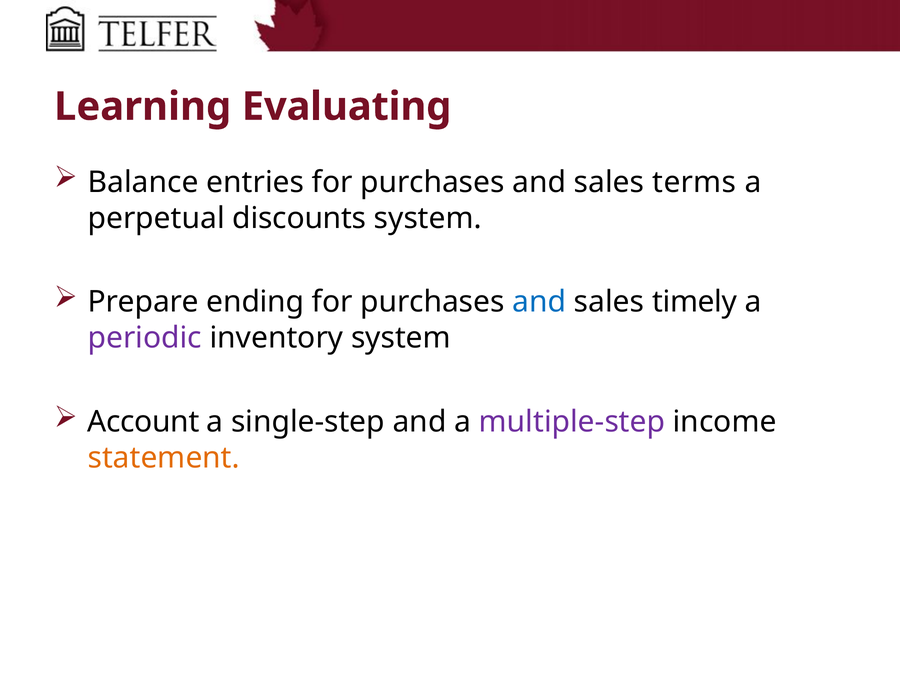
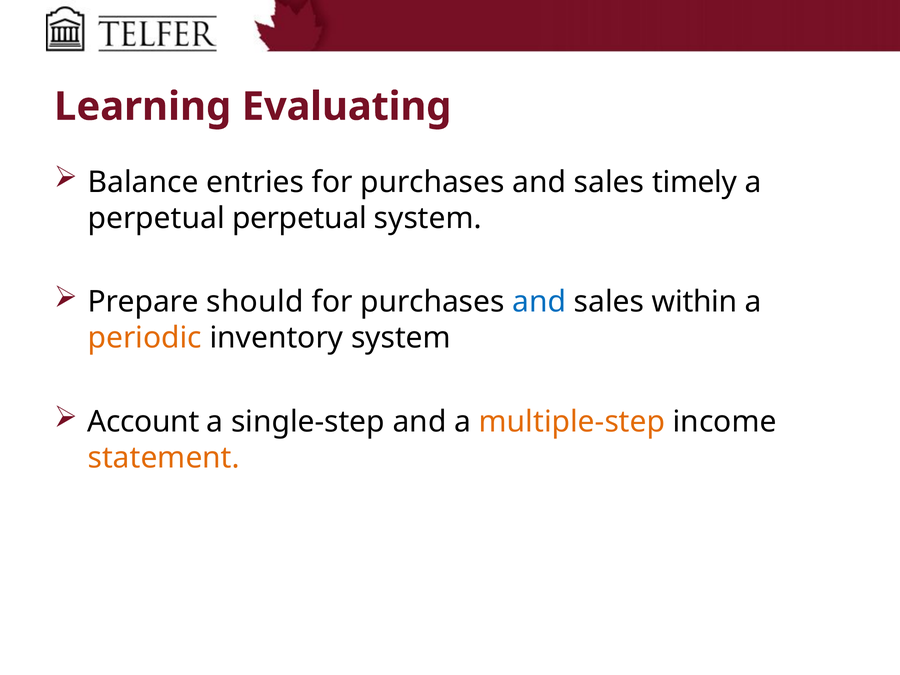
terms: terms -> timely
perpetual discounts: discounts -> perpetual
ending: ending -> should
timely: timely -> within
periodic colour: purple -> orange
multiple-step colour: purple -> orange
